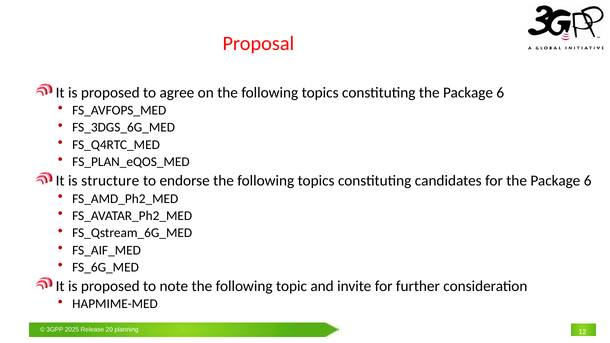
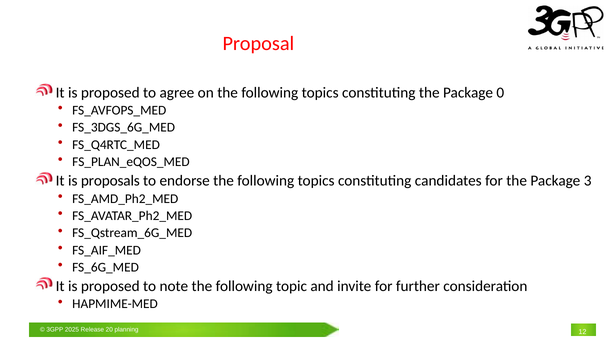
constituting the Package 6: 6 -> 0
structure: structure -> proposals
for the Package 6: 6 -> 3
